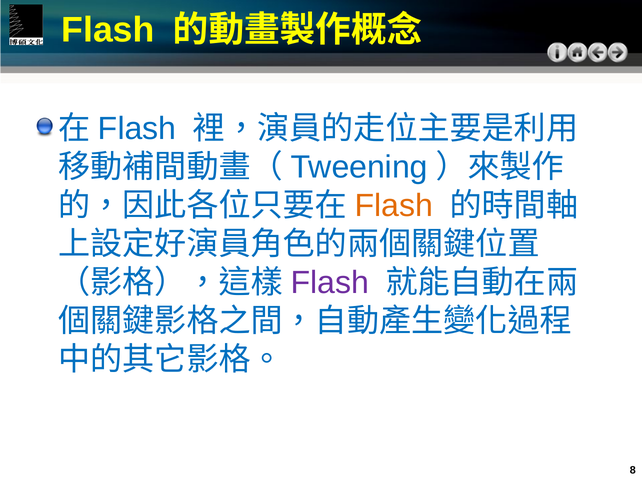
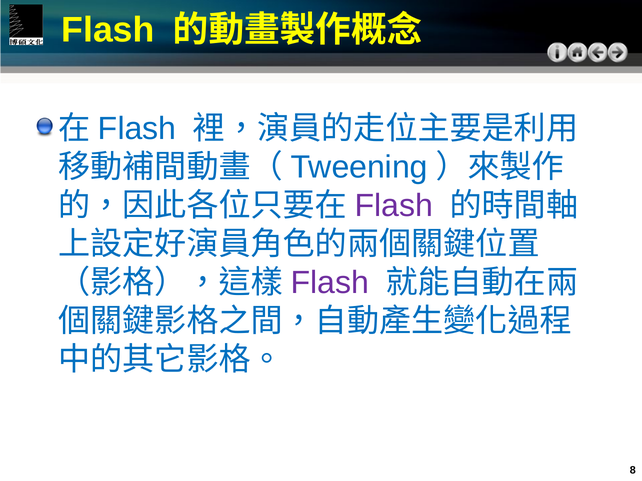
Flash at (394, 206) colour: orange -> purple
